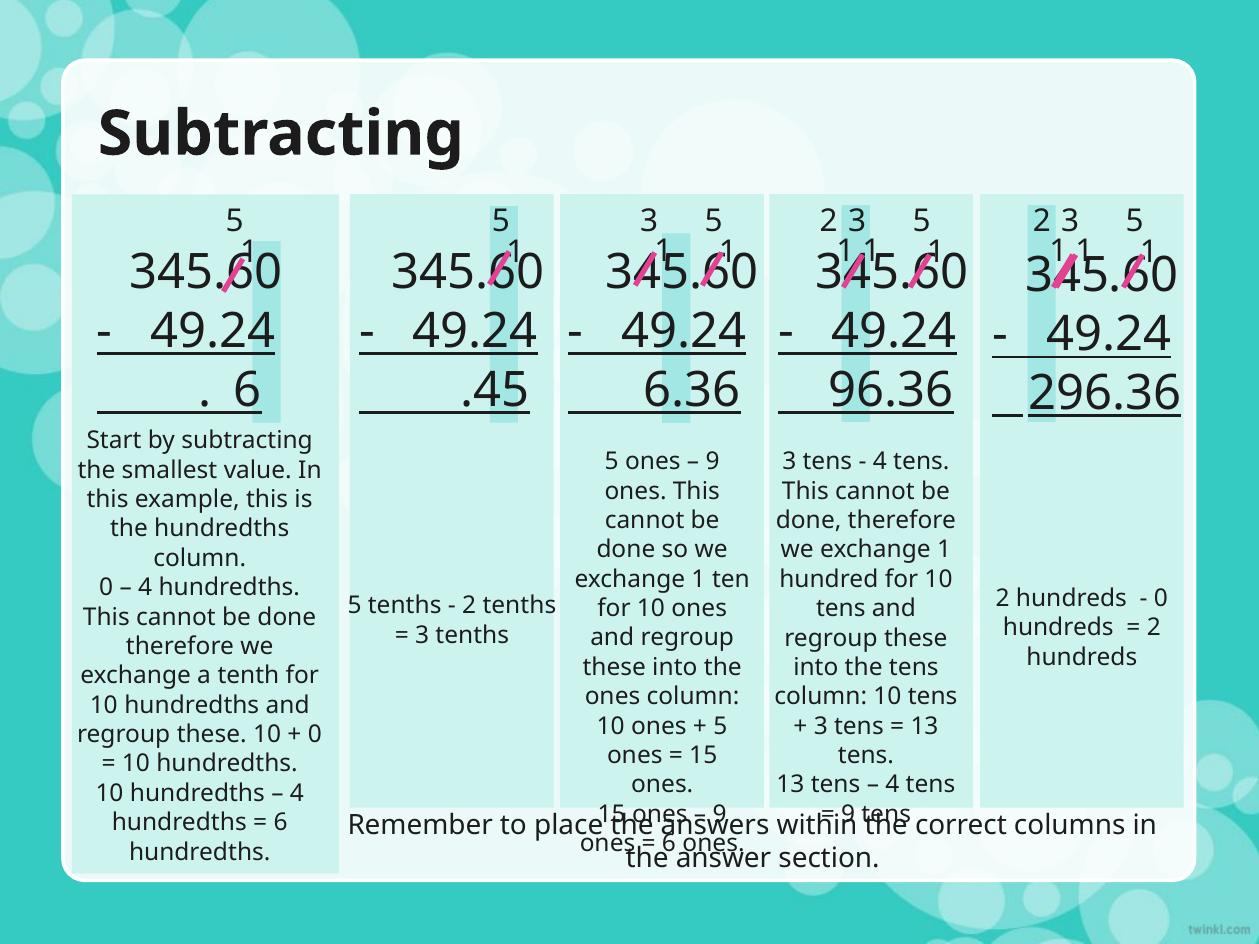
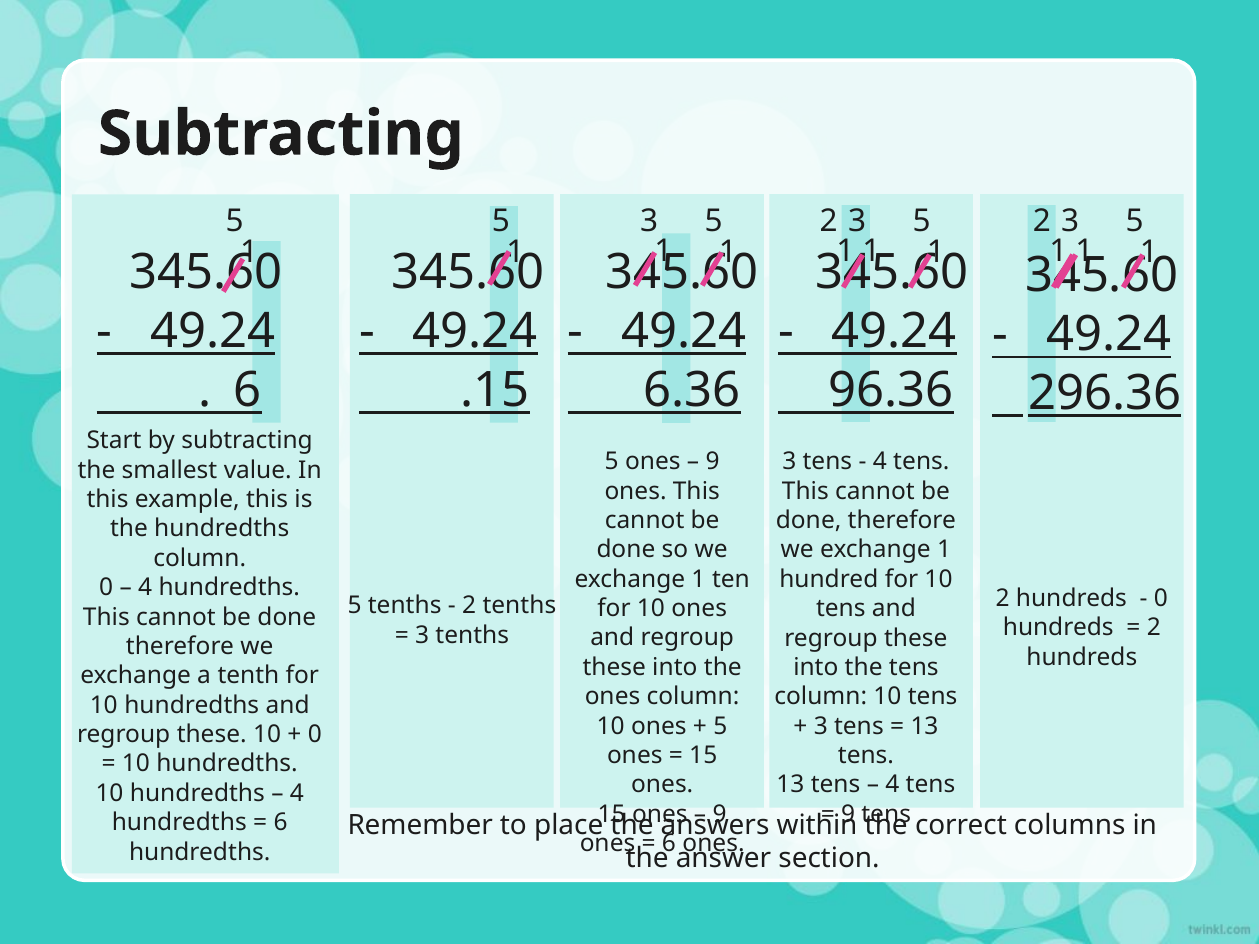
.45: .45 -> .15
